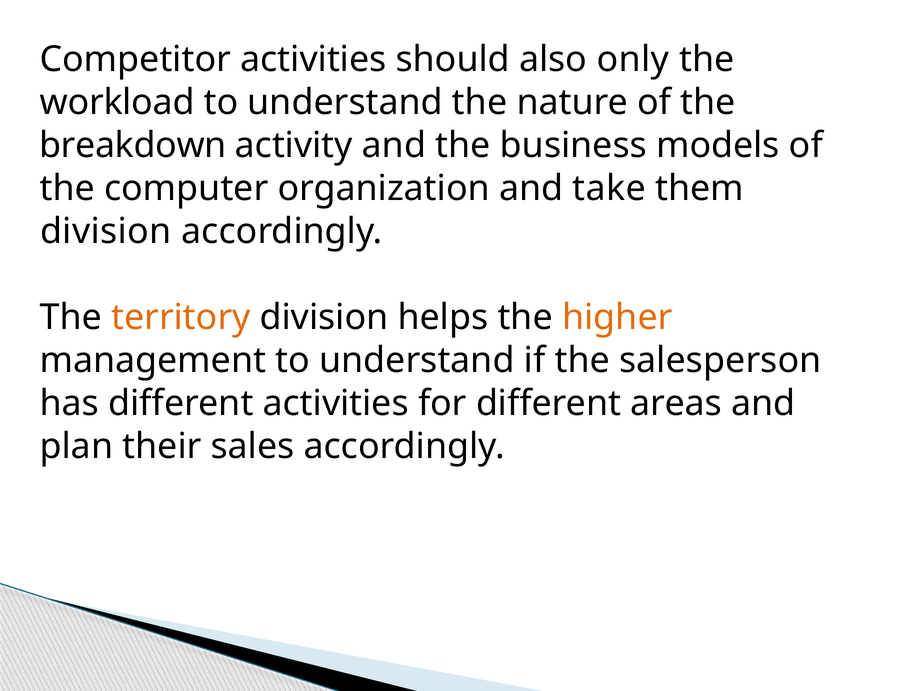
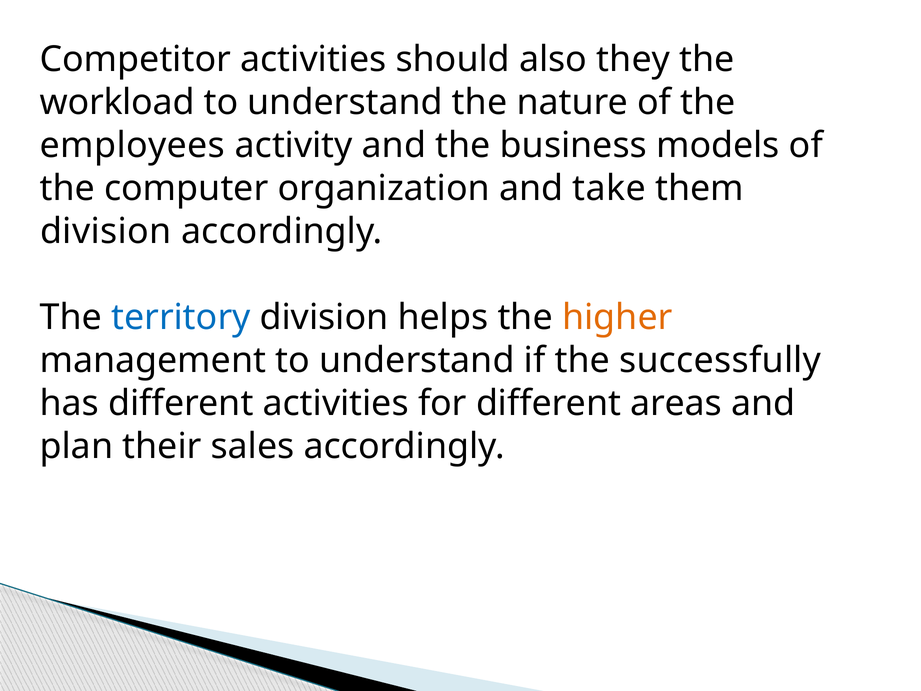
only: only -> they
breakdown: breakdown -> employees
territory colour: orange -> blue
salesperson: salesperson -> successfully
